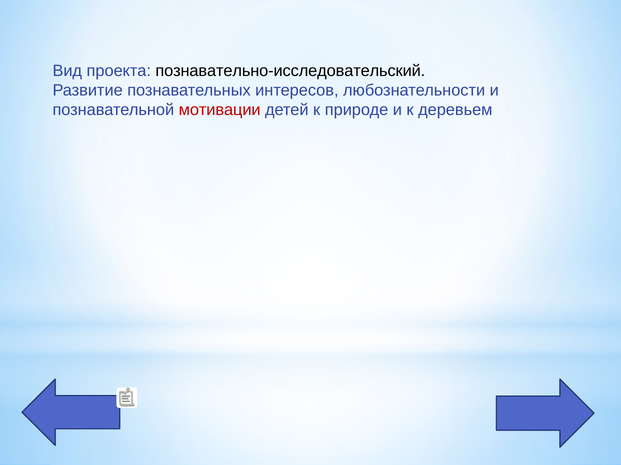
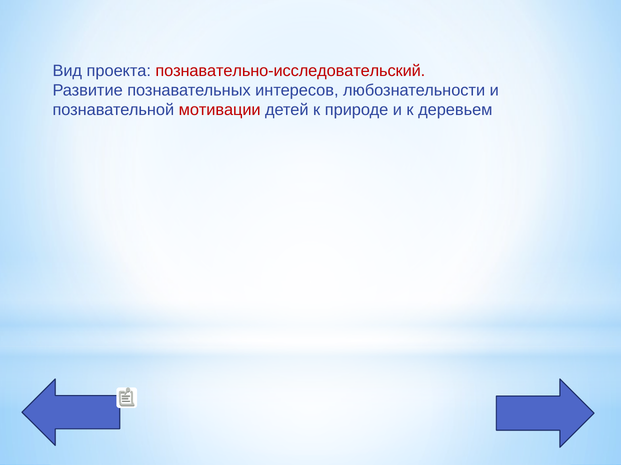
познавательно-исследовательский colour: black -> red
